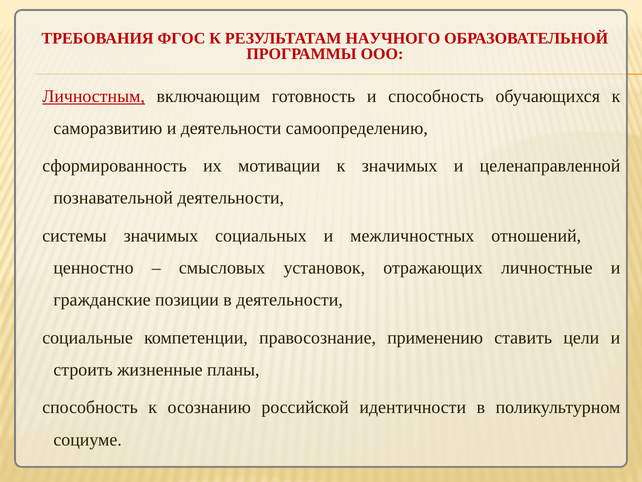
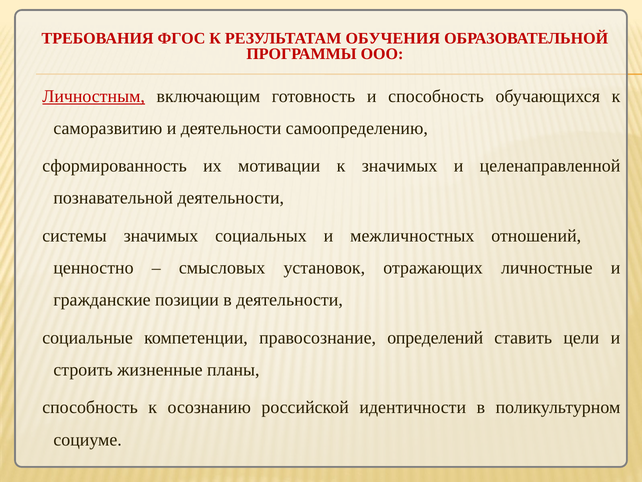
НАУЧНОГО: НАУЧНОГО -> ОБУЧЕНИЯ
применению: применению -> определений
